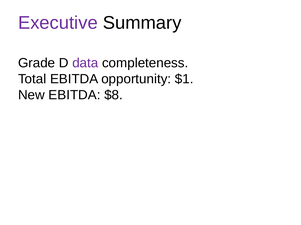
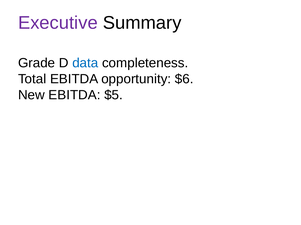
data colour: purple -> blue
$1: $1 -> $6
$8: $8 -> $5
